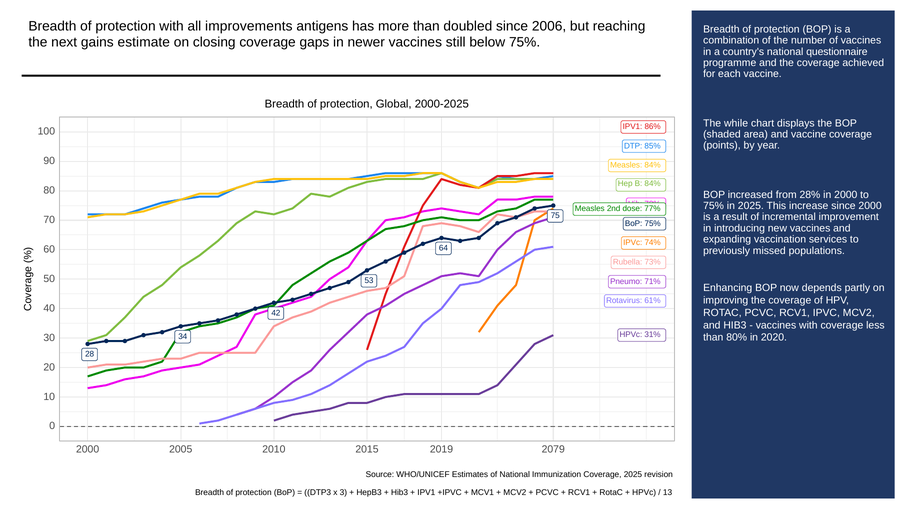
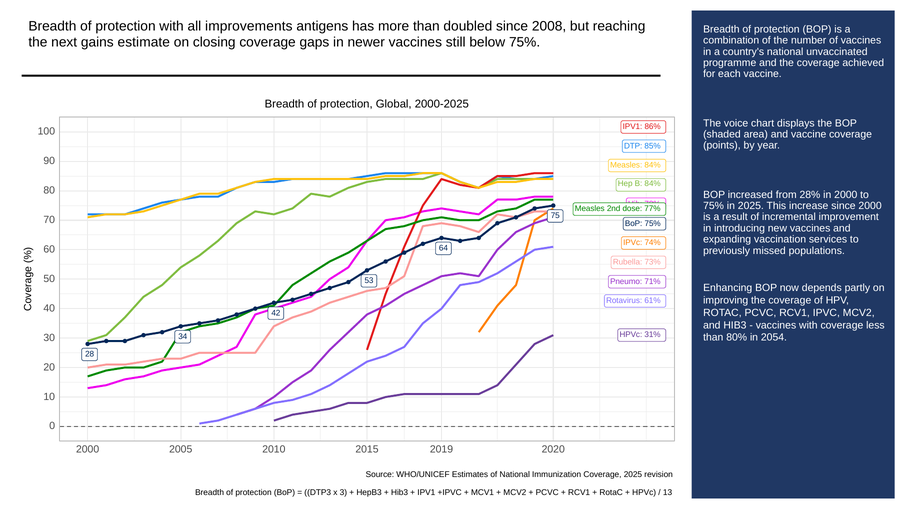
2006: 2006 -> 2008
questionnaire: questionnaire -> unvaccinated
while: while -> voice
2020: 2020 -> 2054
2079: 2079 -> 2020
